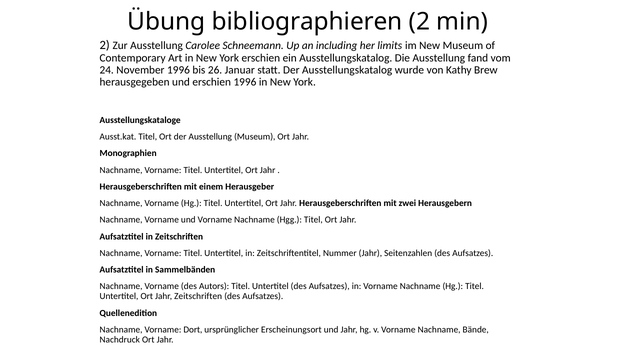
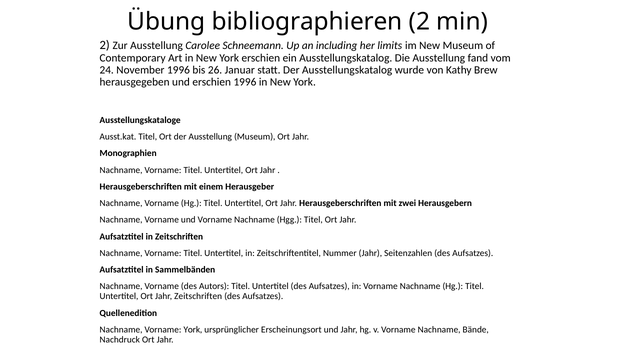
Vorname Dort: Dort -> York
